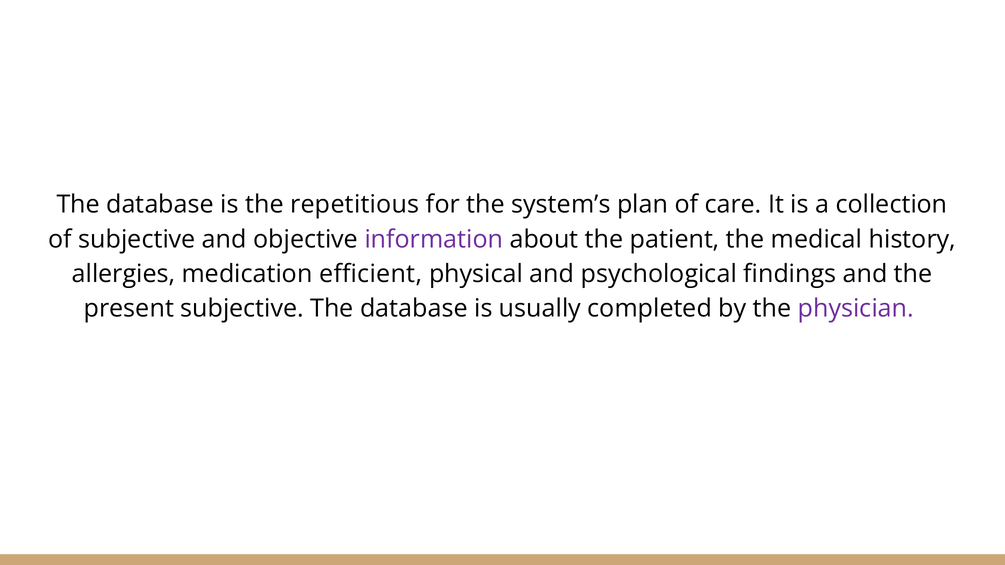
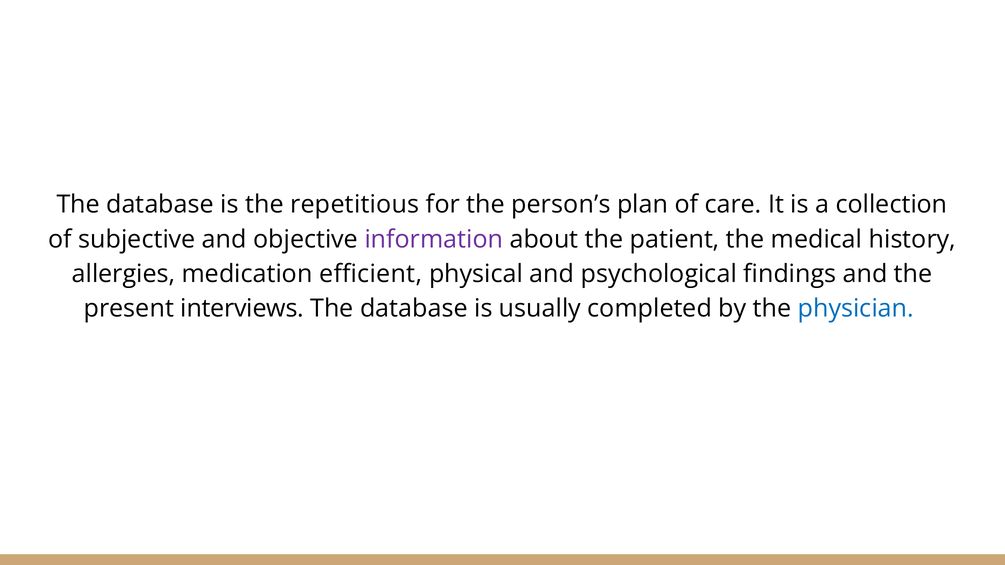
system’s: system’s -> person’s
present subjective: subjective -> interviews
physician colour: purple -> blue
